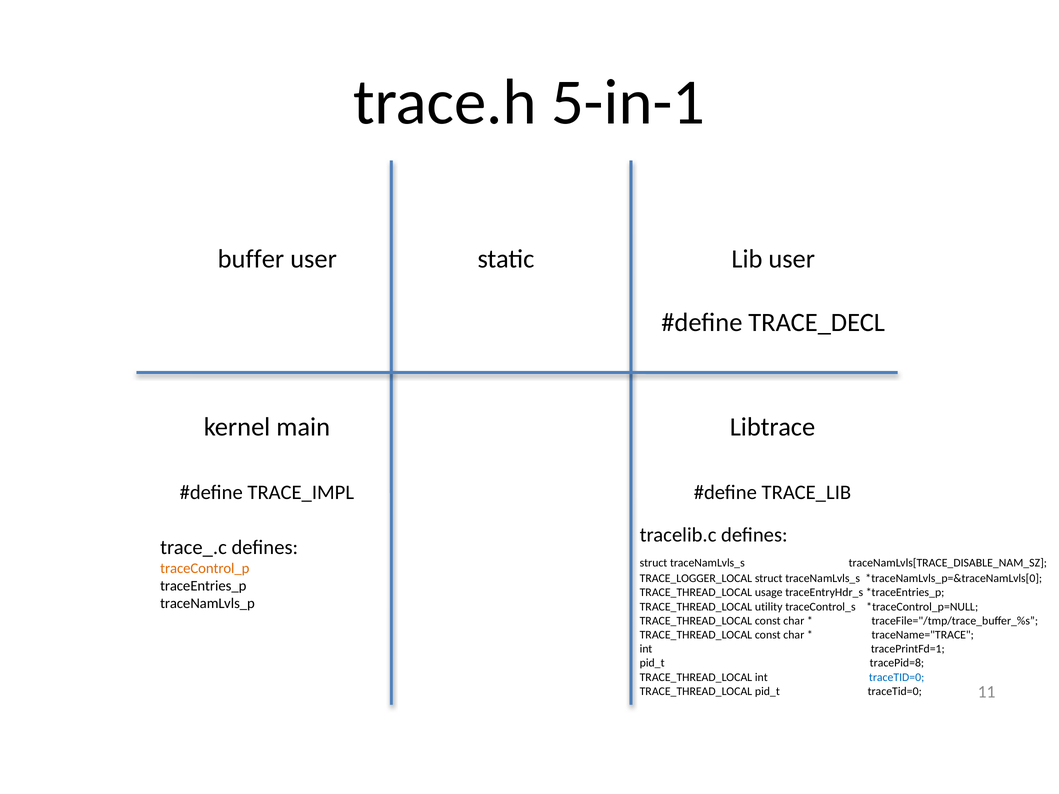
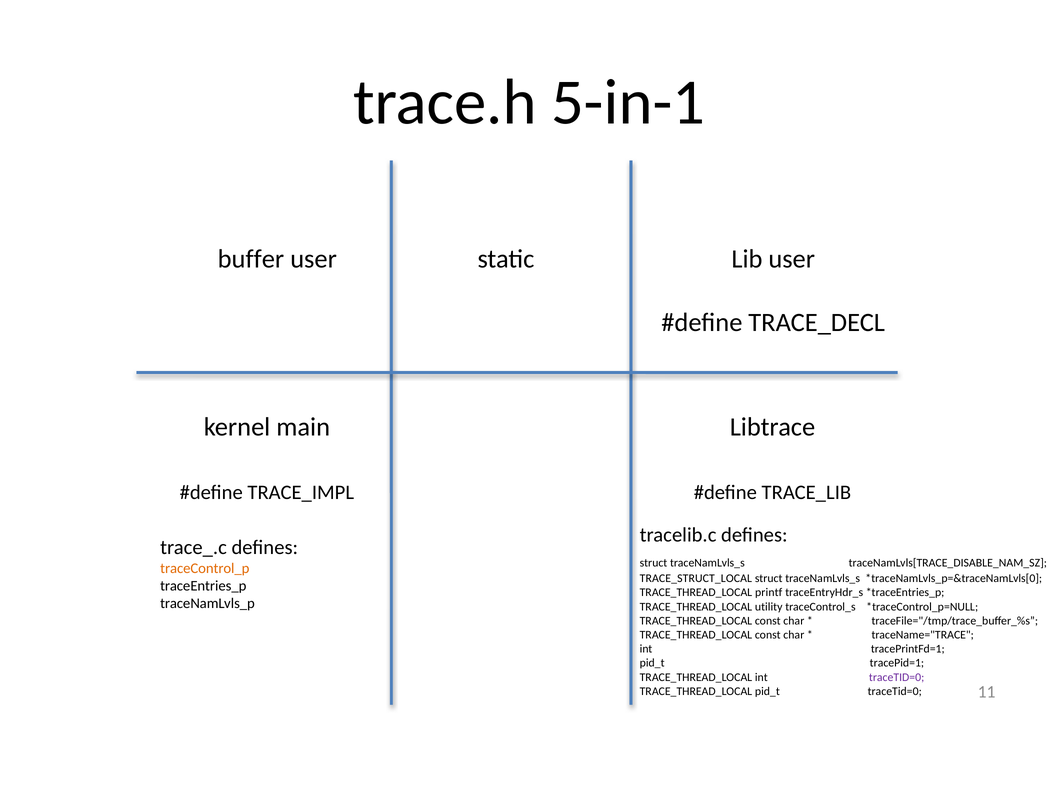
TRACE_LOGGER_LOCAL: TRACE_LOGGER_LOCAL -> TRACE_STRUCT_LOCAL
usage: usage -> printf
tracePid=8: tracePid=8 -> tracePid=1
traceTID=0 at (897, 677) colour: blue -> purple
